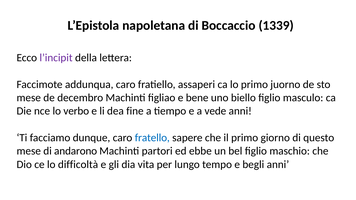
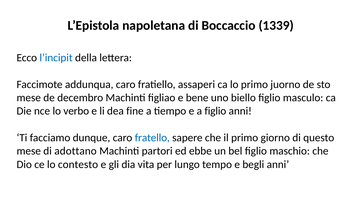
l’incipit colour: purple -> blue
a vede: vede -> figlio
andarono: andarono -> adottano
difficoltà: difficoltà -> contesto
